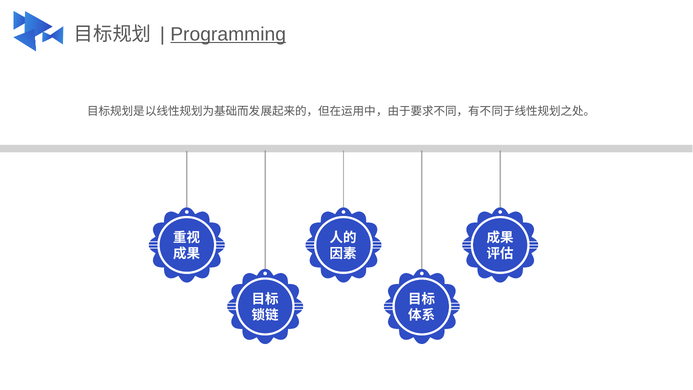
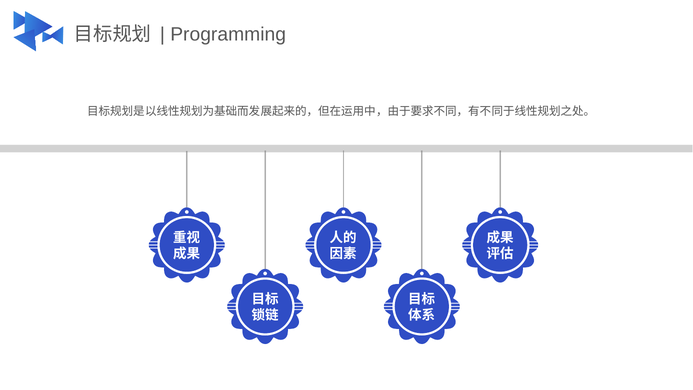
Programming underline: present -> none
